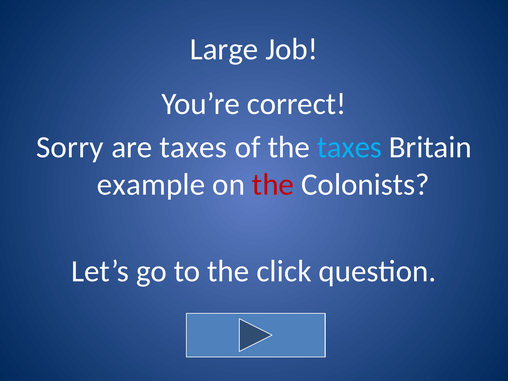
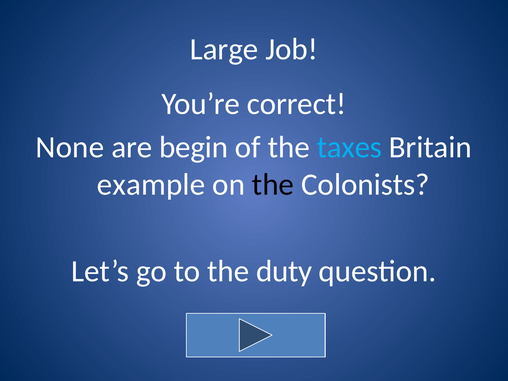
Sorry: Sorry -> None
are taxes: taxes -> begin
the at (273, 184) colour: red -> black
click: click -> duty
